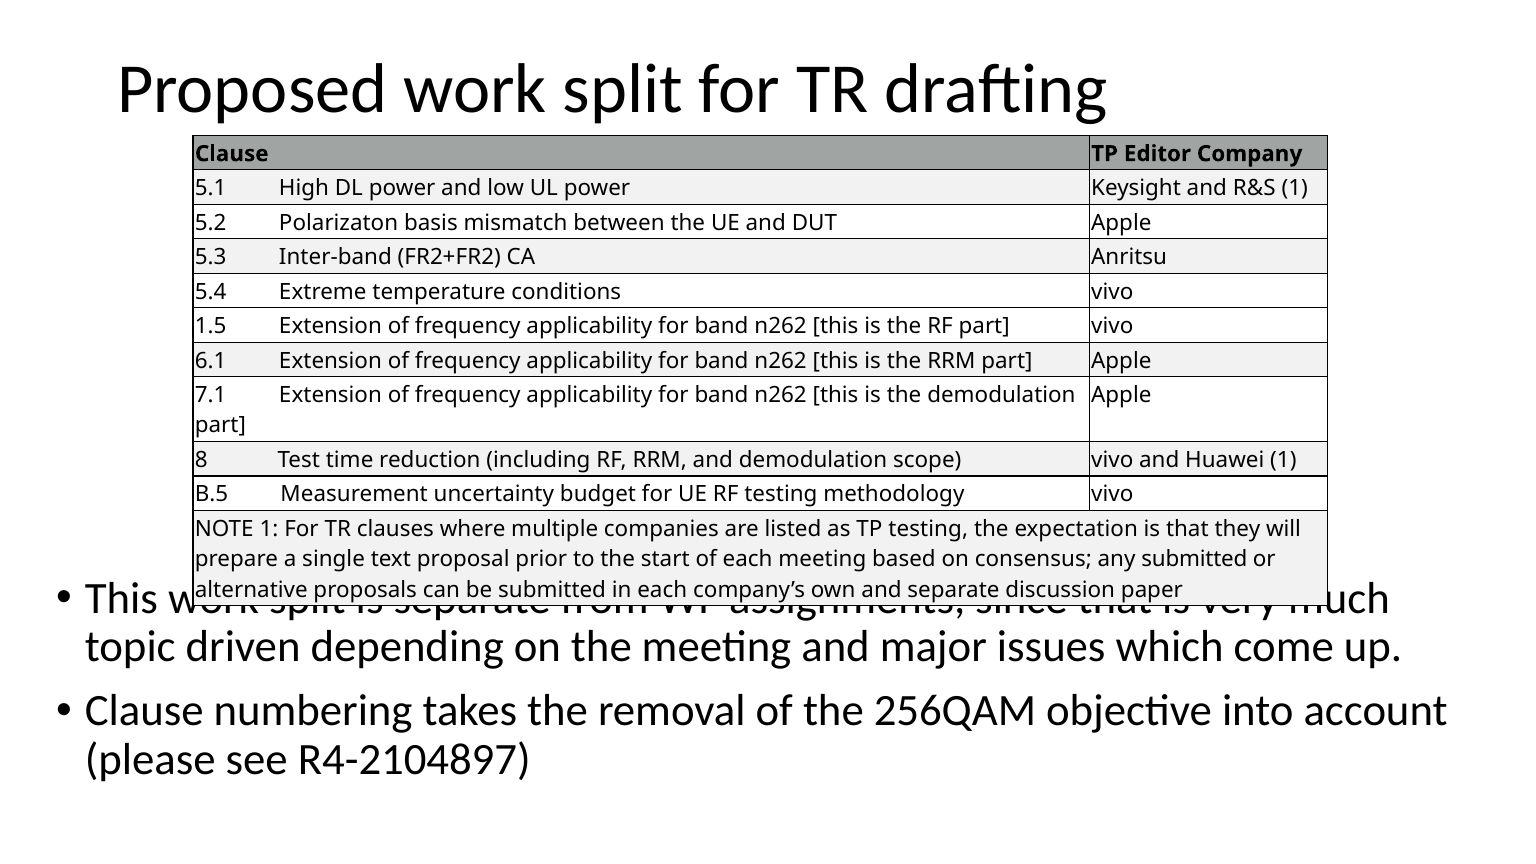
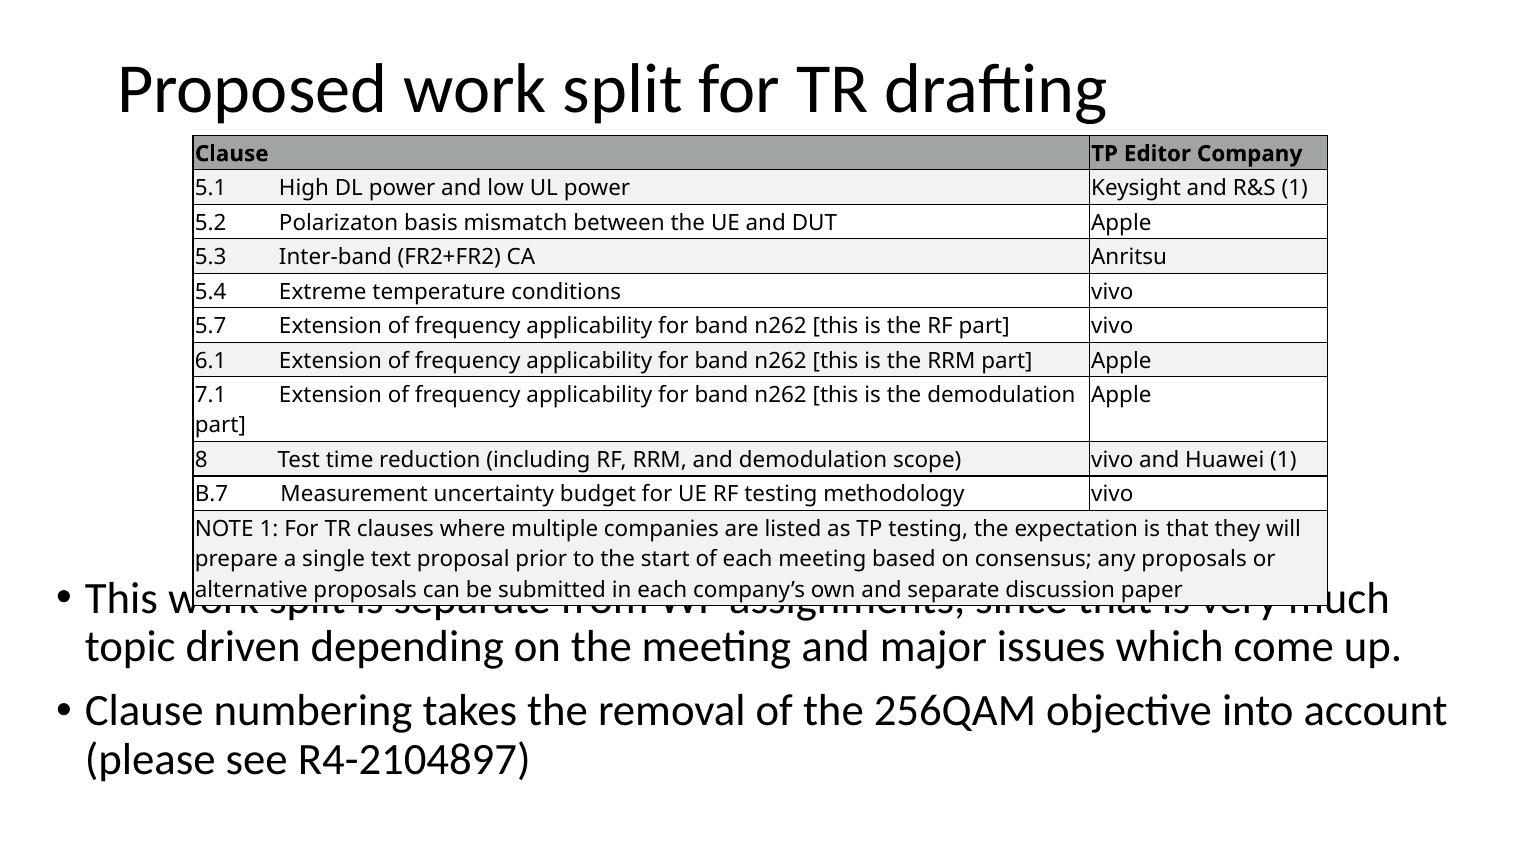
1.5: 1.5 -> 5.7
B.5: B.5 -> B.7
any submitted: submitted -> proposals
